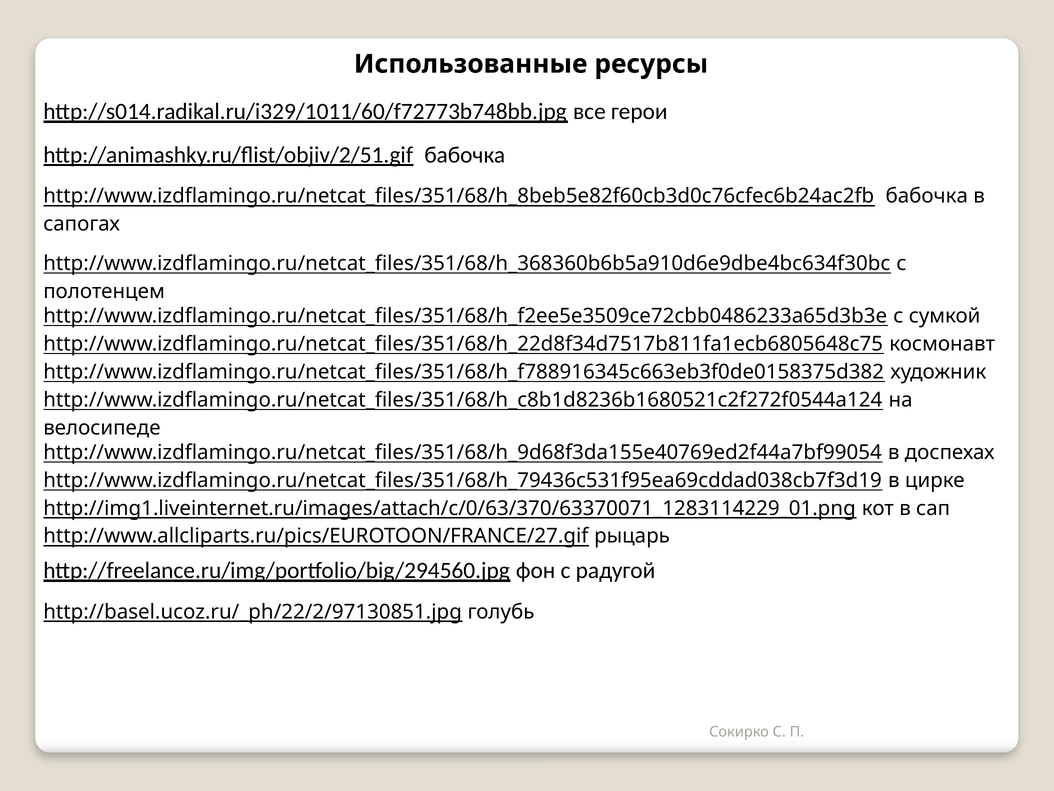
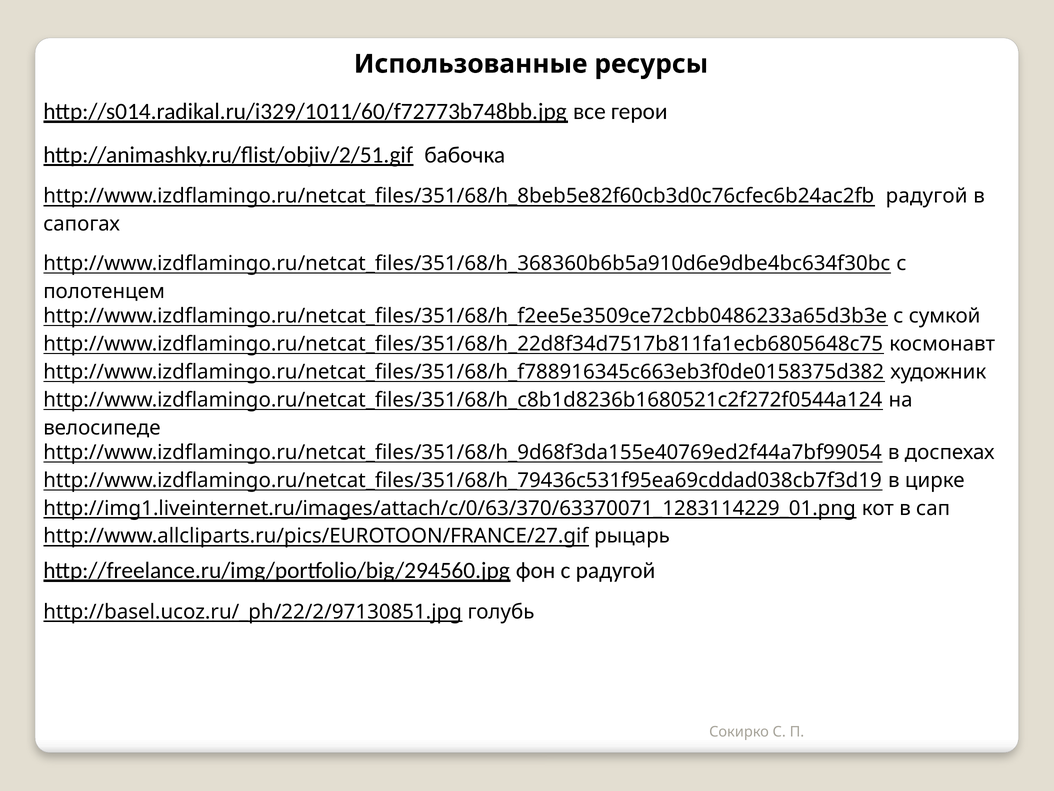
http://www.izdflamingo.ru/netcat_files/351/68/h_8beb5e82f60cb3d0c76cfec6b24ac2fb бабочка: бабочка -> радугой
